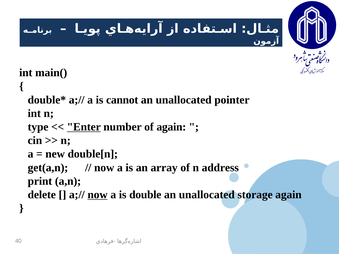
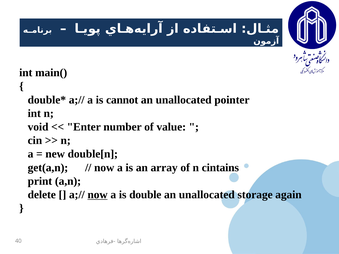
type: type -> void
Enter underline: present -> none
of again: again -> value
address: address -> cintains
